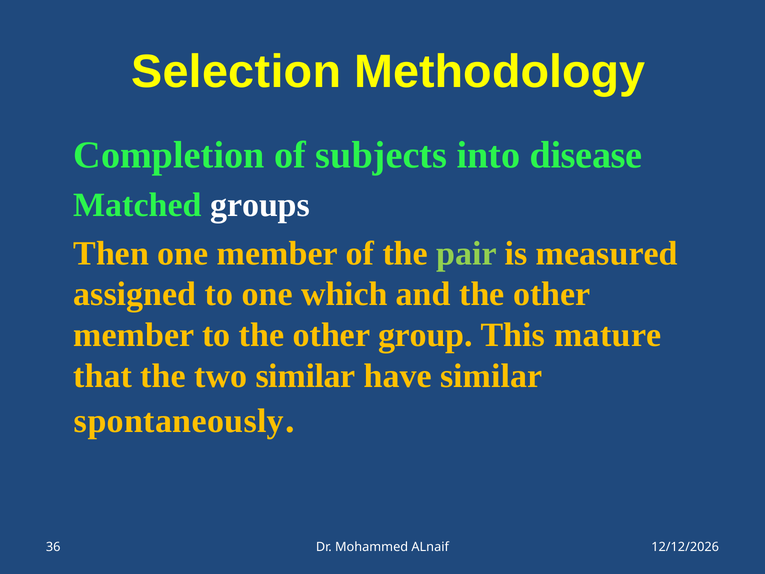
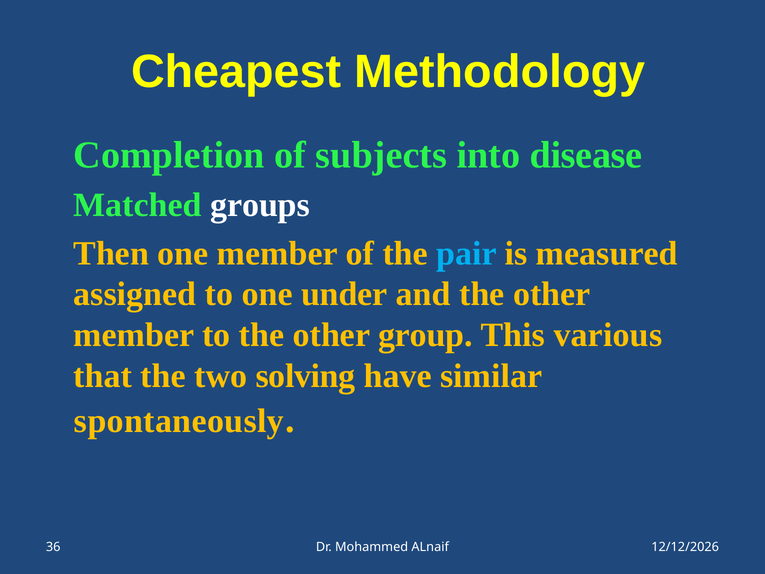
Selection: Selection -> Cheapest
pair colour: light green -> light blue
which: which -> under
mature: mature -> various
two similar: similar -> solving
